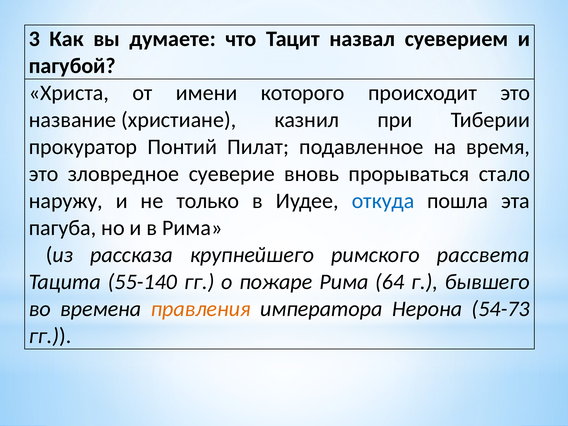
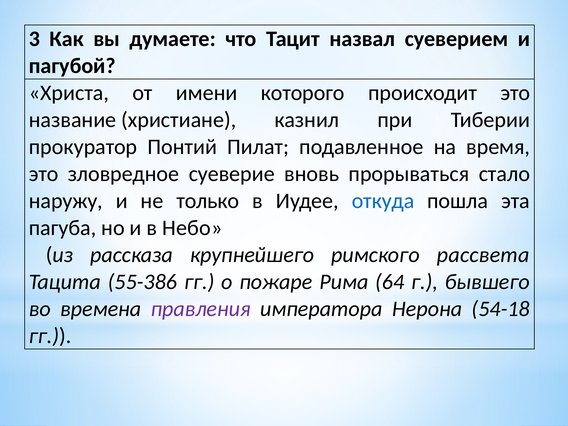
в Рима: Рима -> Небо
55-140: 55-140 -> 55-386
правления colour: orange -> purple
54-73: 54-73 -> 54-18
